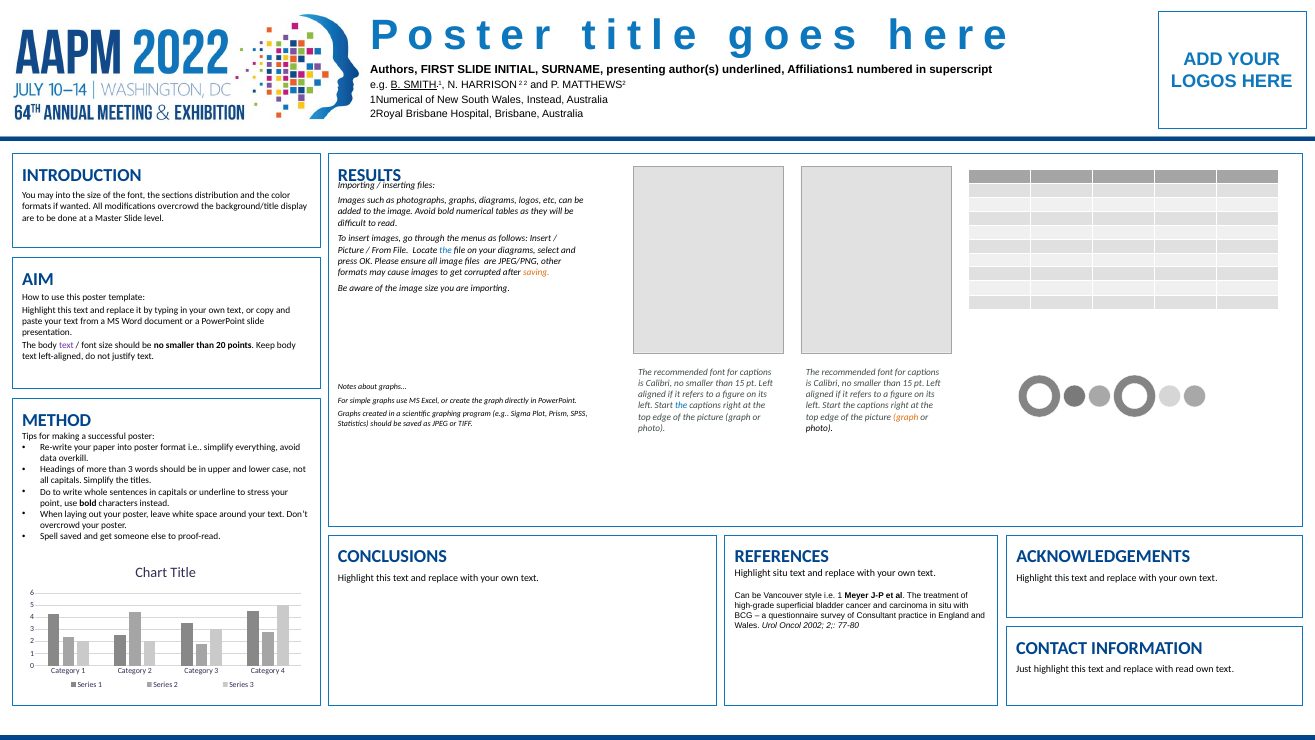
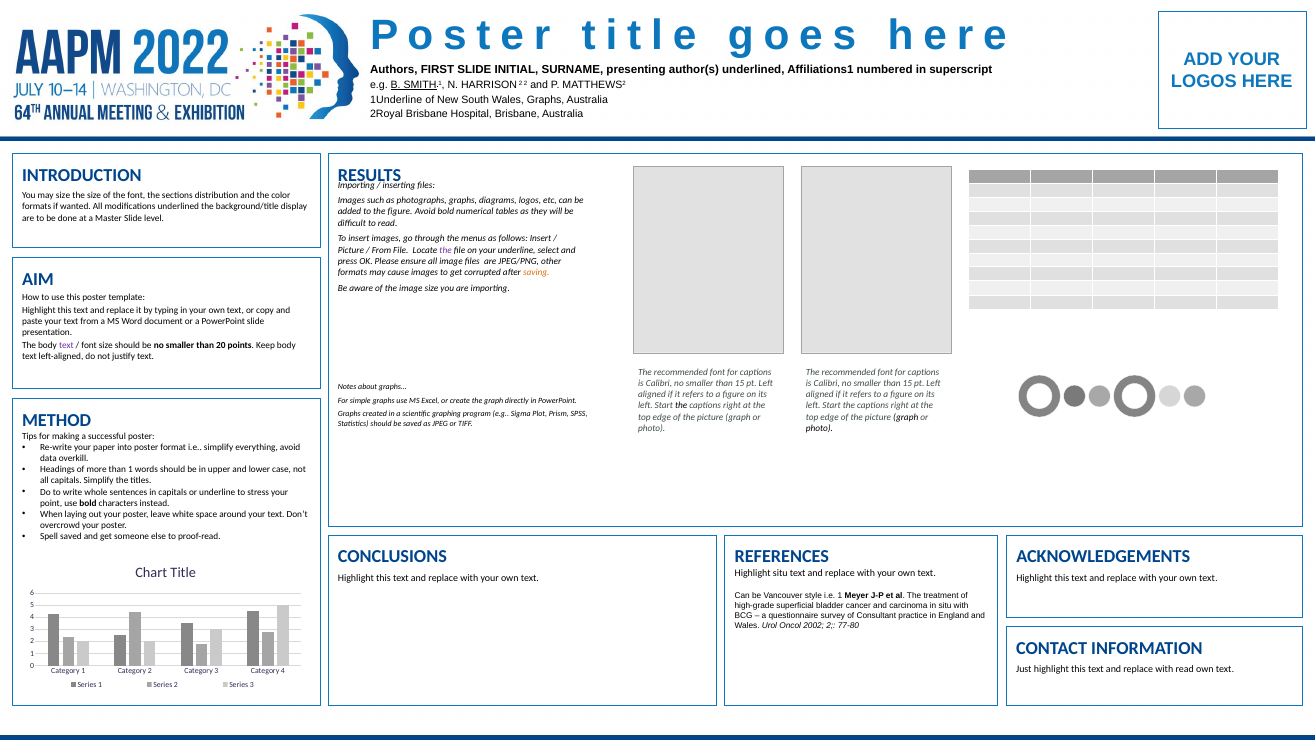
1Numerical: 1Numerical -> 1Underline
Wales Instead: Instead -> Graphs
may into: into -> size
modifications overcrowd: overcrowd -> underlined
to the image: image -> figure
the at (446, 250) colour: blue -> purple
your diagrams: diagrams -> underline
the at (681, 406) colour: blue -> black
graph at (906, 417) colour: orange -> black
than 3: 3 -> 1
